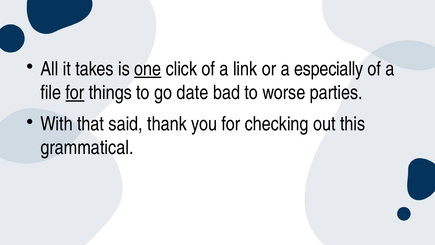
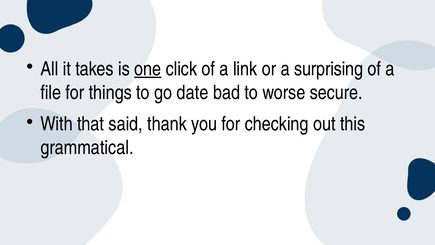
especially: especially -> surprising
for at (75, 92) underline: present -> none
parties: parties -> secure
